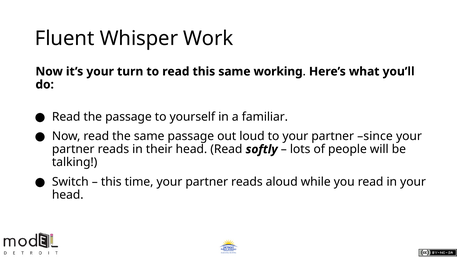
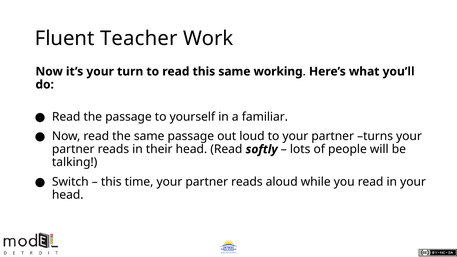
Whisper: Whisper -> Teacher
since: since -> turns
